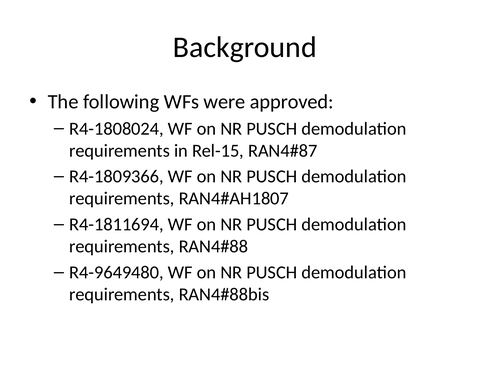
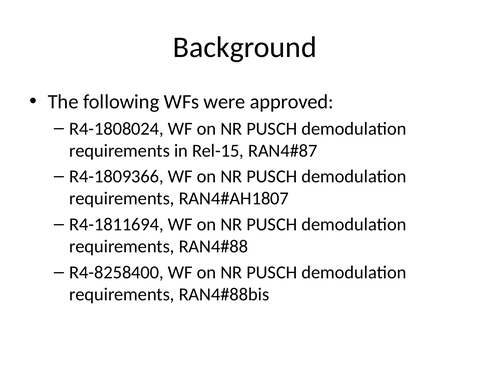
R4-9649480: R4-9649480 -> R4-8258400
